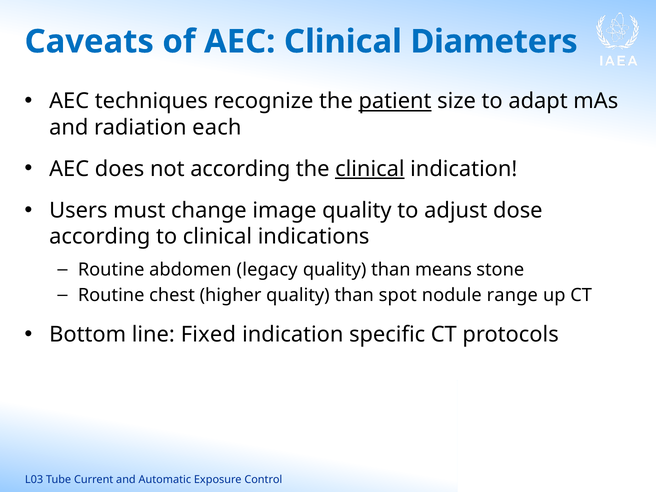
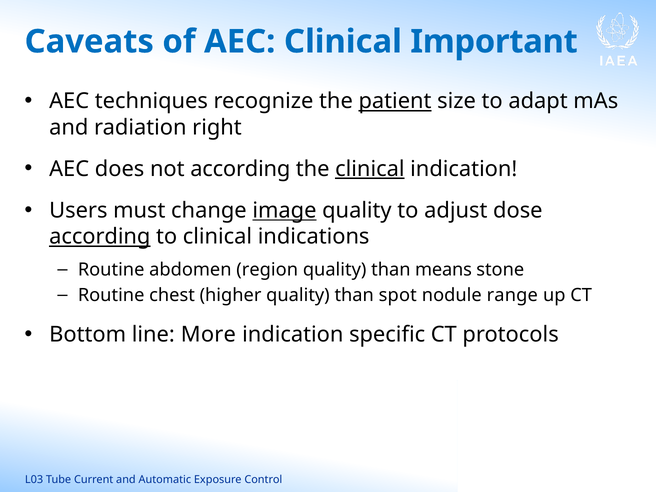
Diameters: Diameters -> Important
each: each -> right
image underline: none -> present
according at (100, 237) underline: none -> present
legacy: legacy -> region
Fixed: Fixed -> More
